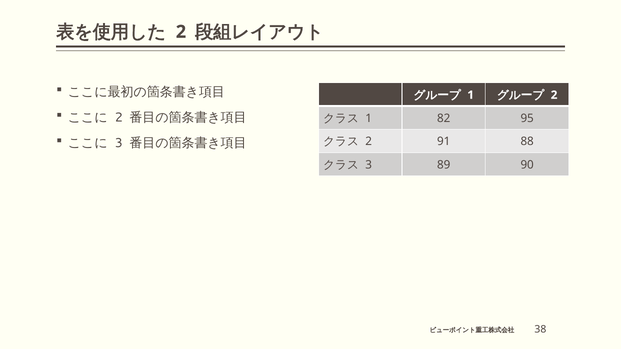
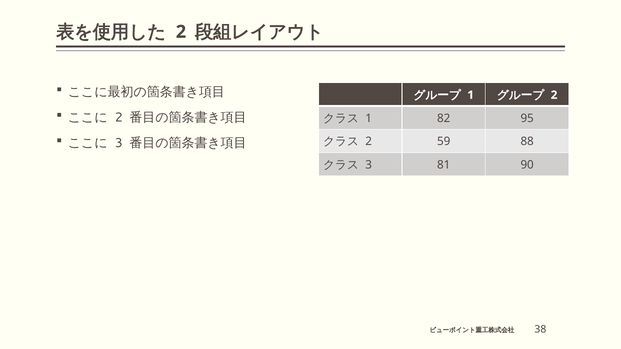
91: 91 -> 59
89: 89 -> 81
